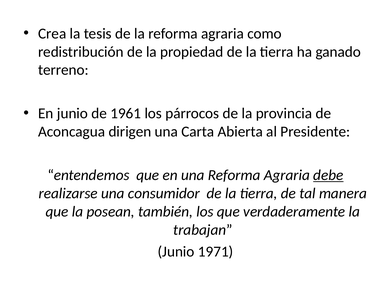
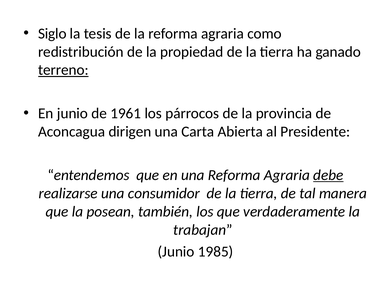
Crea: Crea -> Siglo
terreno underline: none -> present
1971: 1971 -> 1985
